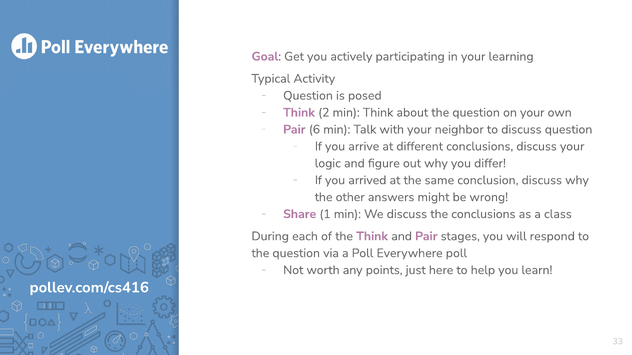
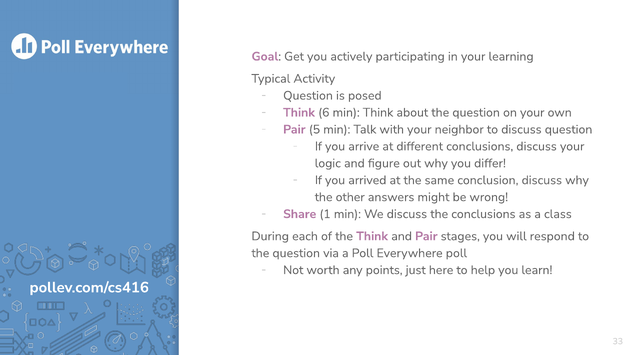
2: 2 -> 6
6: 6 -> 5
